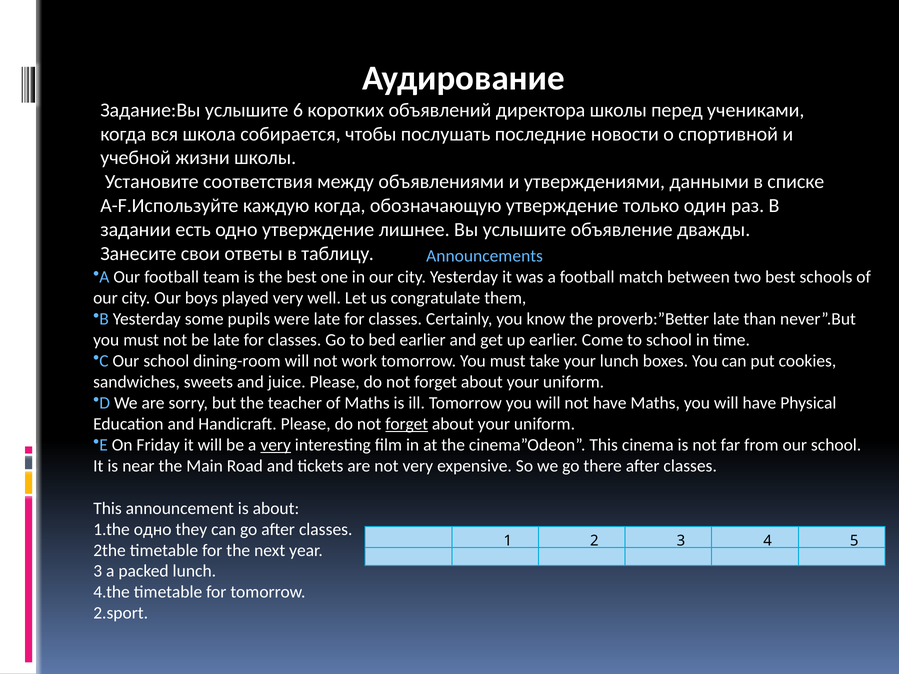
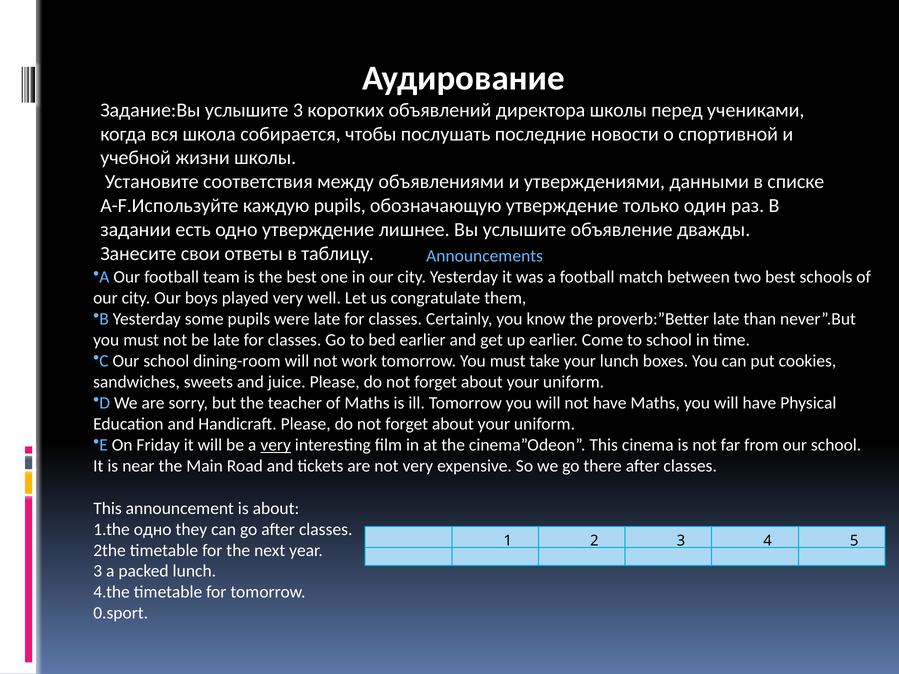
услышите 6: 6 -> 3
каждую когда: когда -> pupils
forget at (407, 424) underline: present -> none
2.sport: 2.sport -> 0.sport
